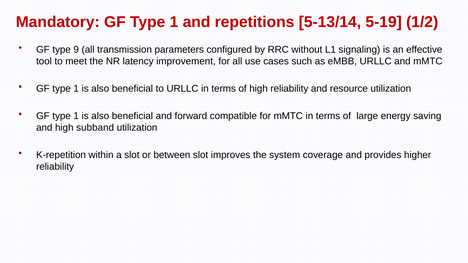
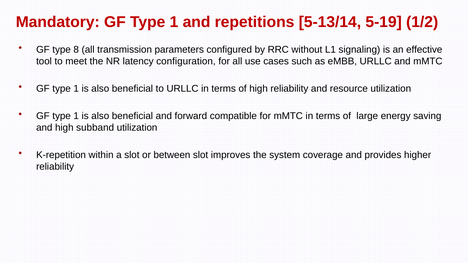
9: 9 -> 8
improvement: improvement -> configuration
